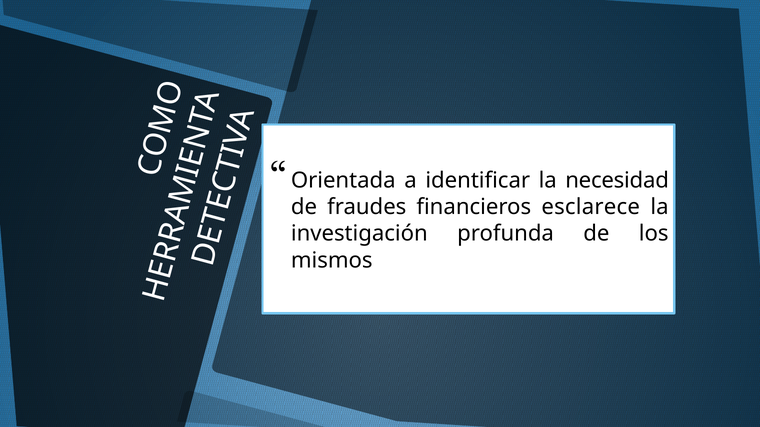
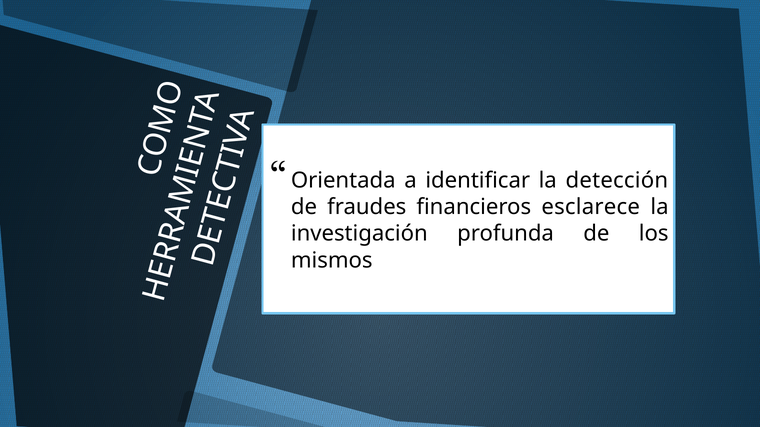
necesidad: necesidad -> detección
